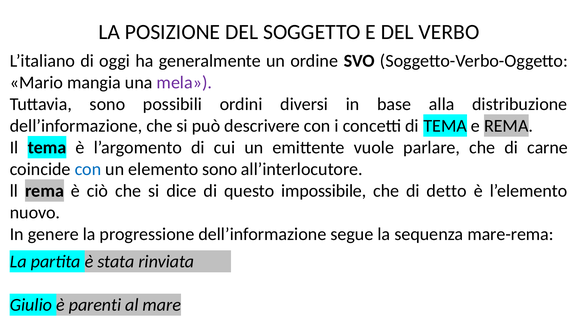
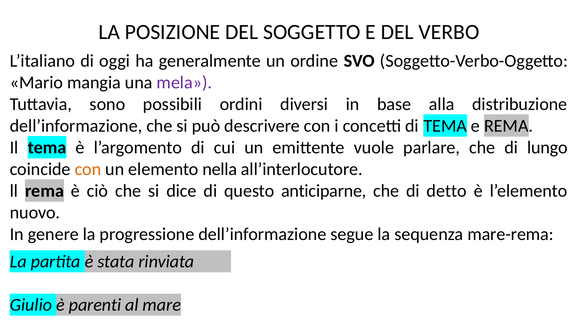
carne: carne -> lungo
con at (88, 169) colour: blue -> orange
elemento sono: sono -> nella
impossibile: impossibile -> anticiparne
